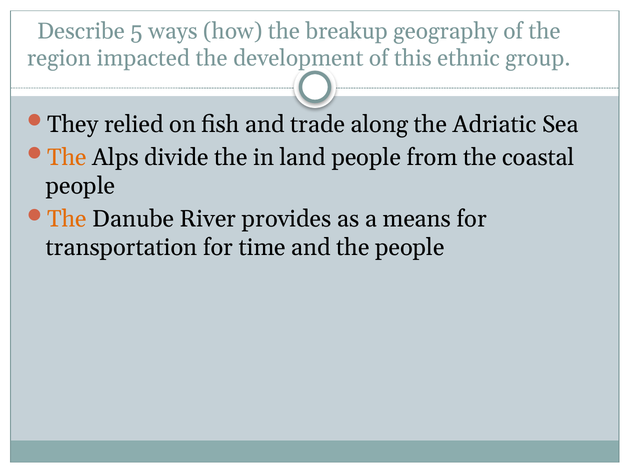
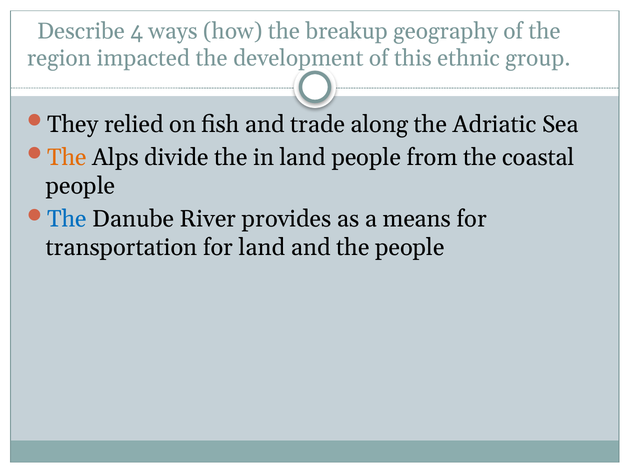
5: 5 -> 4
The at (67, 219) colour: orange -> blue
for time: time -> land
